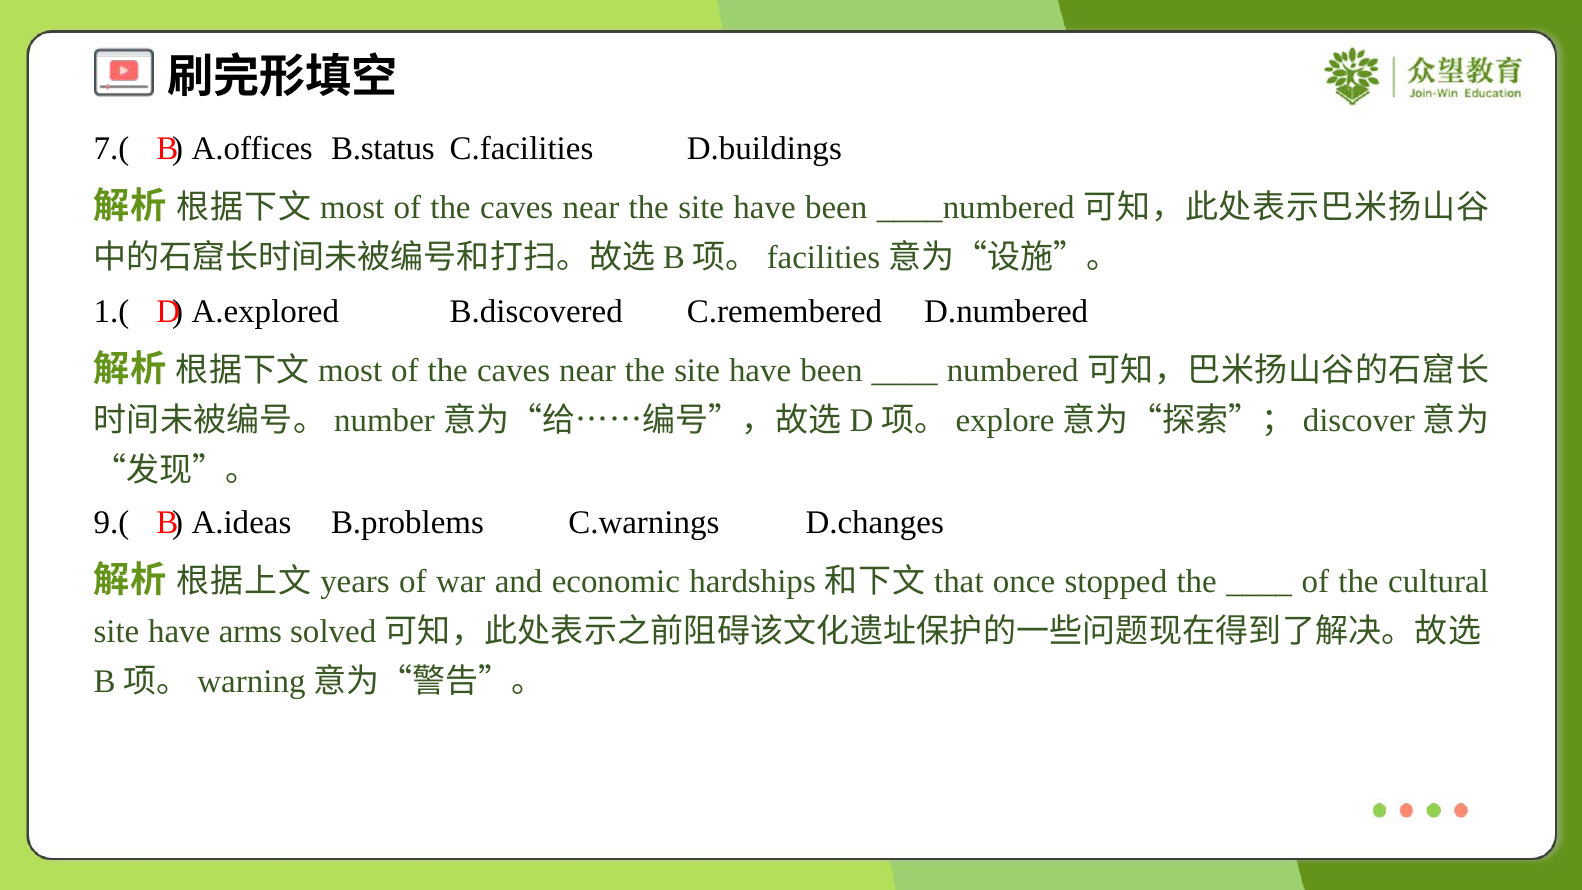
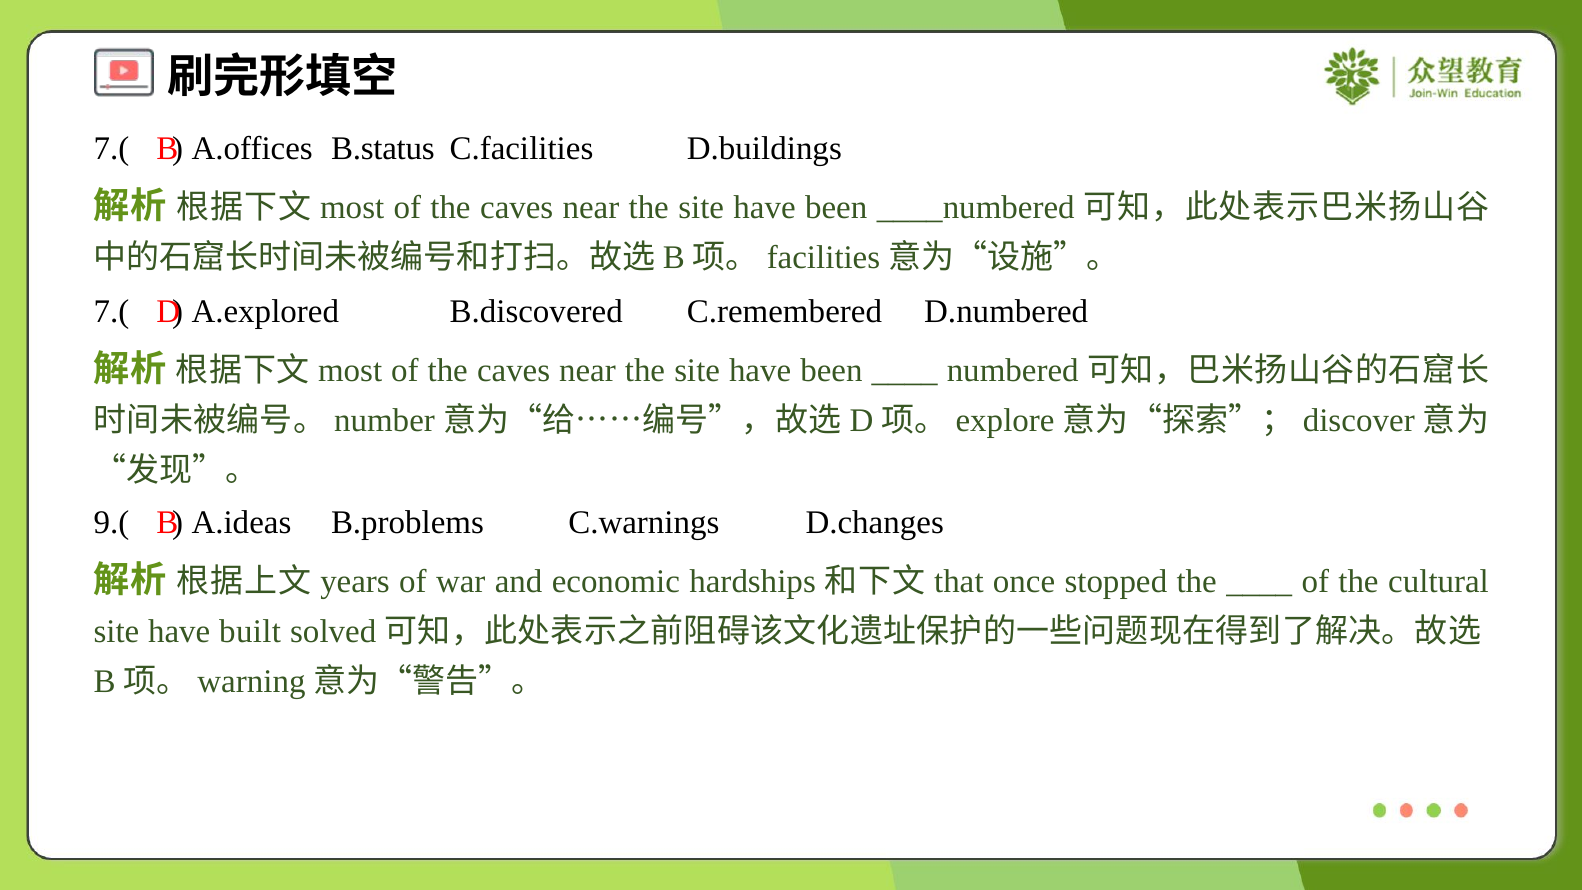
1.( at (112, 311): 1.( -> 7.(
arms: arms -> built
